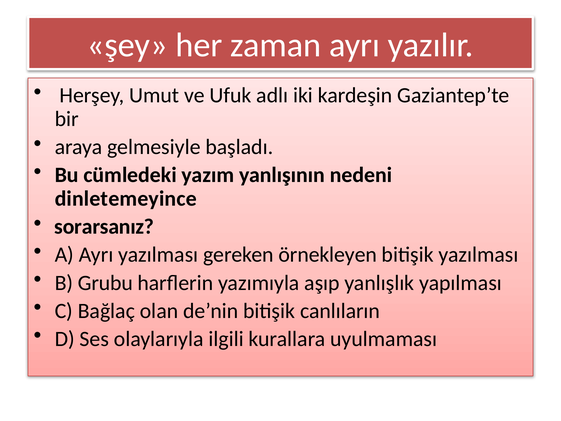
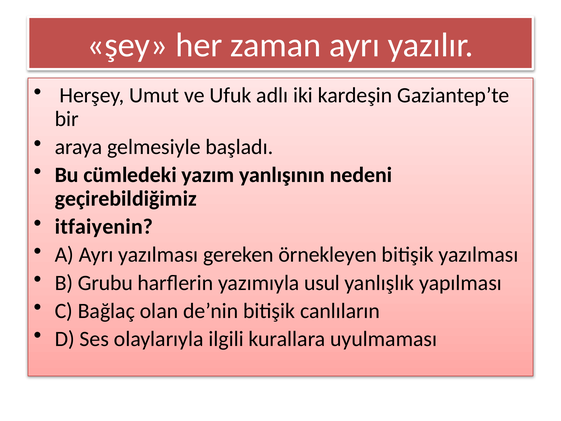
dinletemeyince: dinletemeyince -> geçirebildiğimiz
sorarsanız: sorarsanız -> itfaiyenin
aşıp: aşıp -> usul
